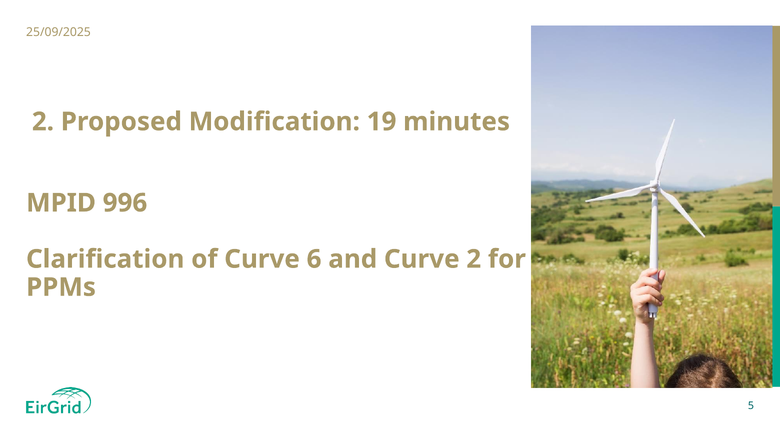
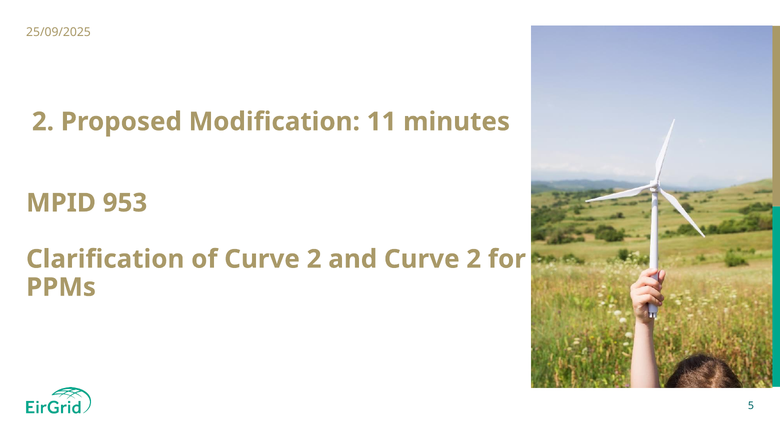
19: 19 -> 11
996: 996 -> 953
of Curve 6: 6 -> 2
